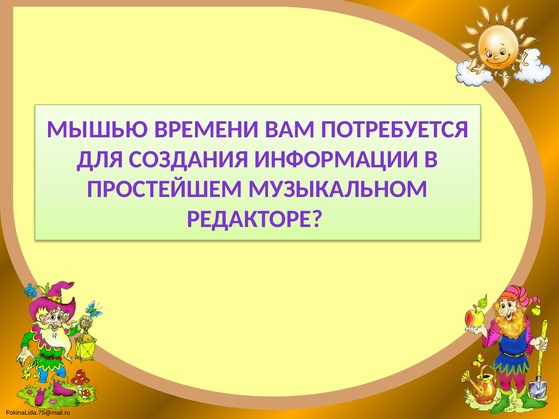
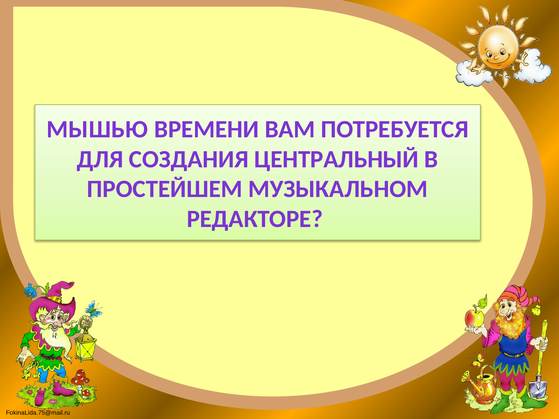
ИНФОРМАЦИИ: ИНФОРМАЦИИ -> ЦЕНТРАЛЬНЫЙ
